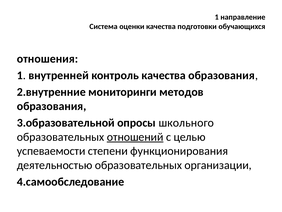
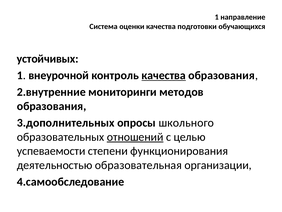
отношения: отношения -> устойчивых
внутренней: внутренней -> внеурочной
качества at (164, 75) underline: none -> present
3.образовательной: 3.образовательной -> 3.дополнительных
деятельностью образовательных: образовательных -> образовательная
